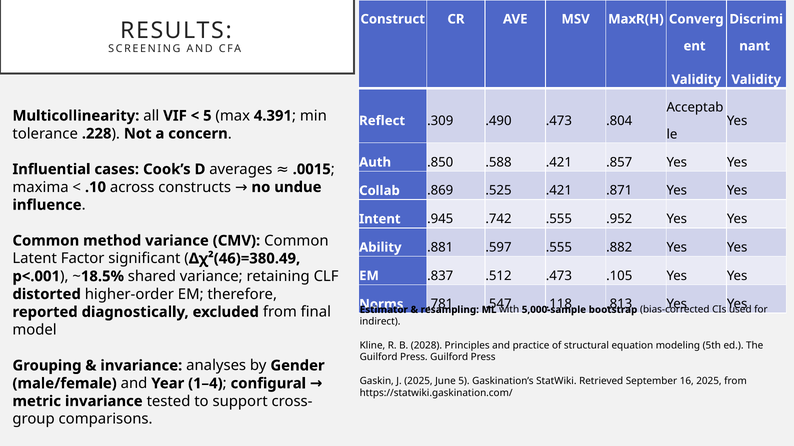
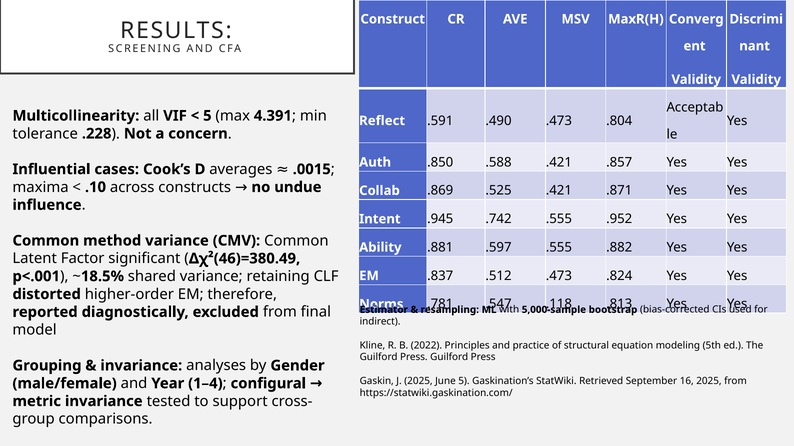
.309: .309 -> .591
.105: .105 -> .824
2028: 2028 -> 2022
